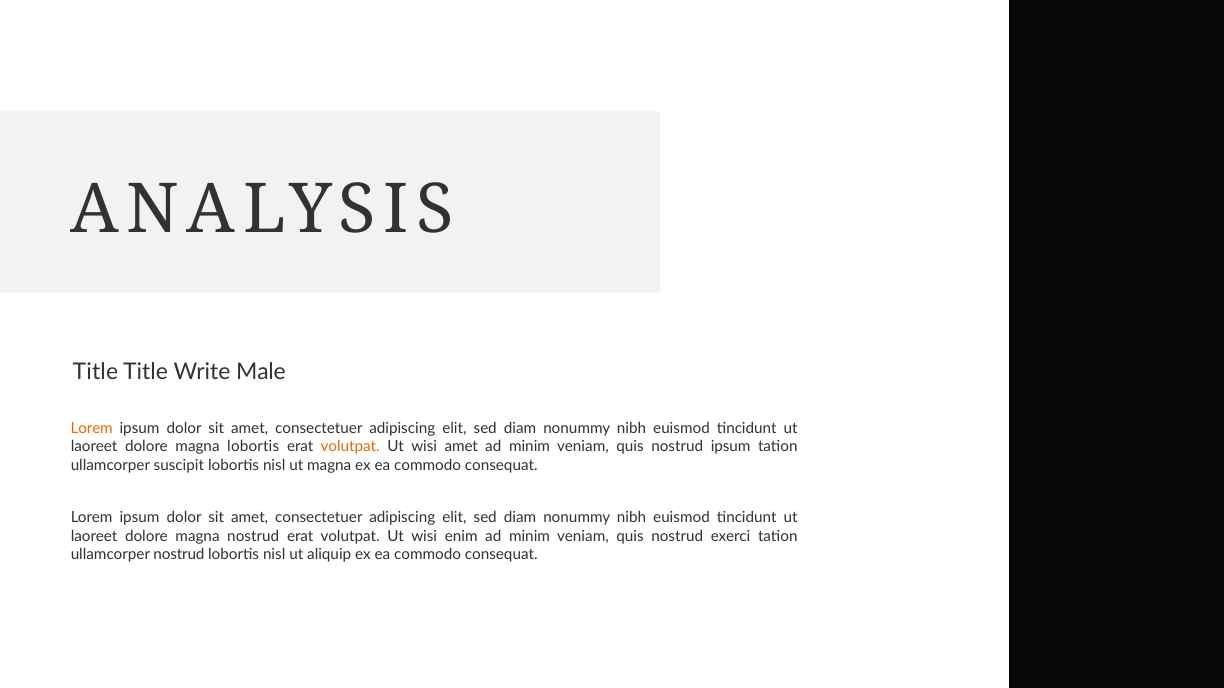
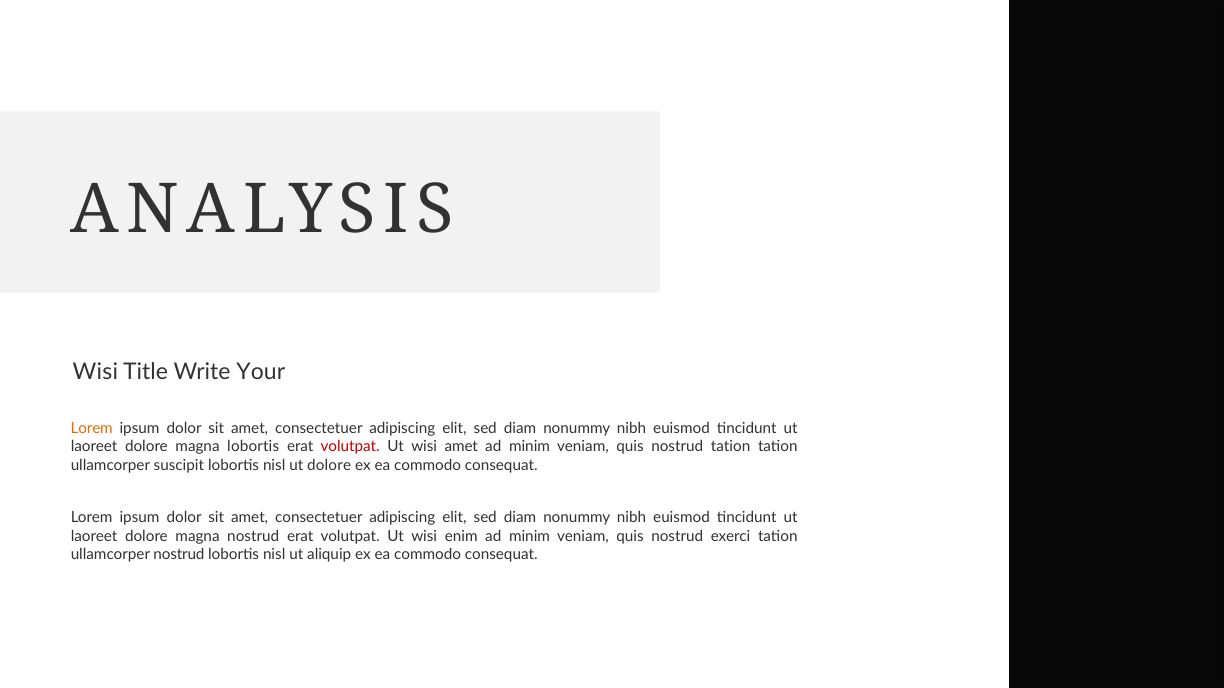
Title at (95, 372): Title -> Wisi
Male: Male -> Your
volutpat at (350, 447) colour: orange -> red
nostrud ipsum: ipsum -> tation
ut magna: magna -> dolore
